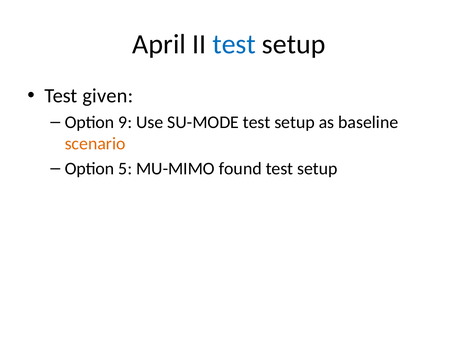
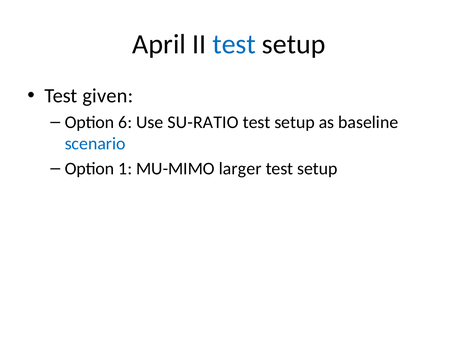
9: 9 -> 6
SU-MODE: SU-MODE -> SU-RATIO
scenario colour: orange -> blue
5: 5 -> 1
found: found -> larger
